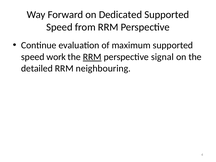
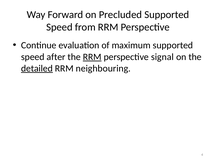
Dedicated: Dedicated -> Precluded
work: work -> after
detailed underline: none -> present
